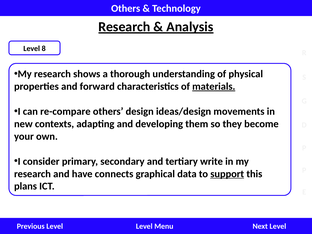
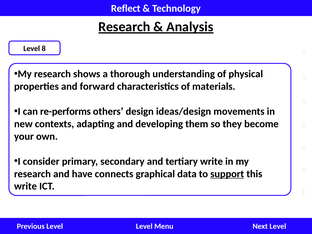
Others at (126, 9): Others -> Reflect
materials underline: present -> none
re-compare: re-compare -> re-performs
plans at (26, 186): plans -> write
